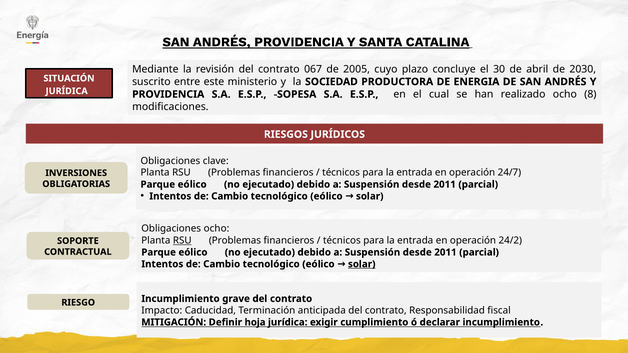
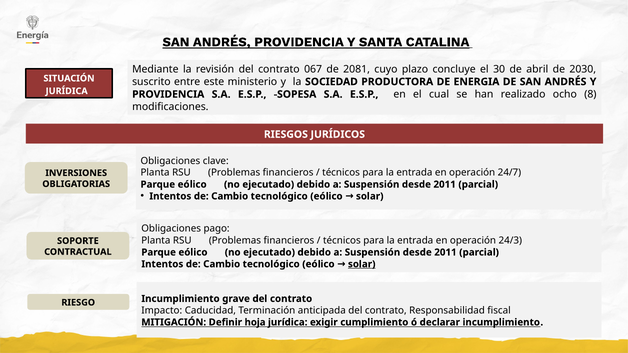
2005: 2005 -> 2081
Obligaciones ocho: ocho -> pago
RSU at (182, 241) underline: present -> none
24/2: 24/2 -> 24/3
